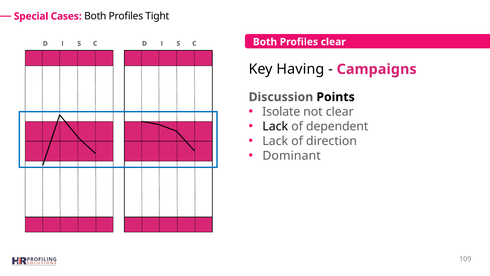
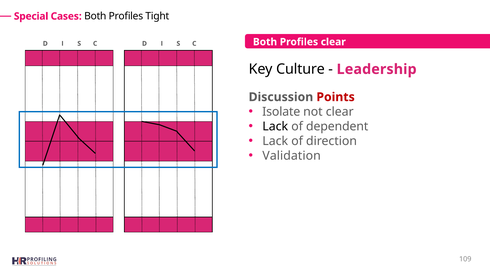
Having: Having -> Culture
Campaigns: Campaigns -> Leadership
Points colour: black -> red
Dominant: Dominant -> Validation
